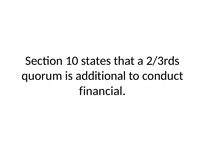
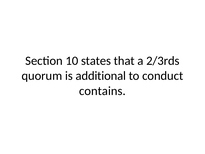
financial: financial -> contains
